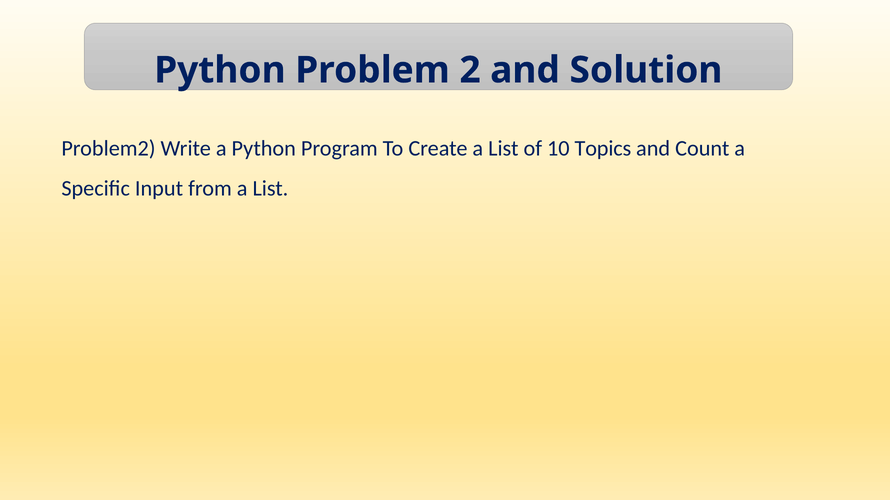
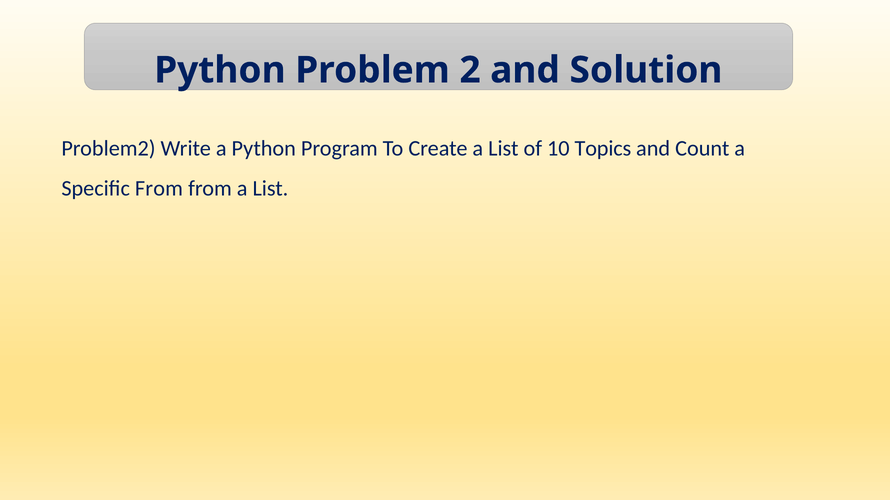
Specific Input: Input -> From
